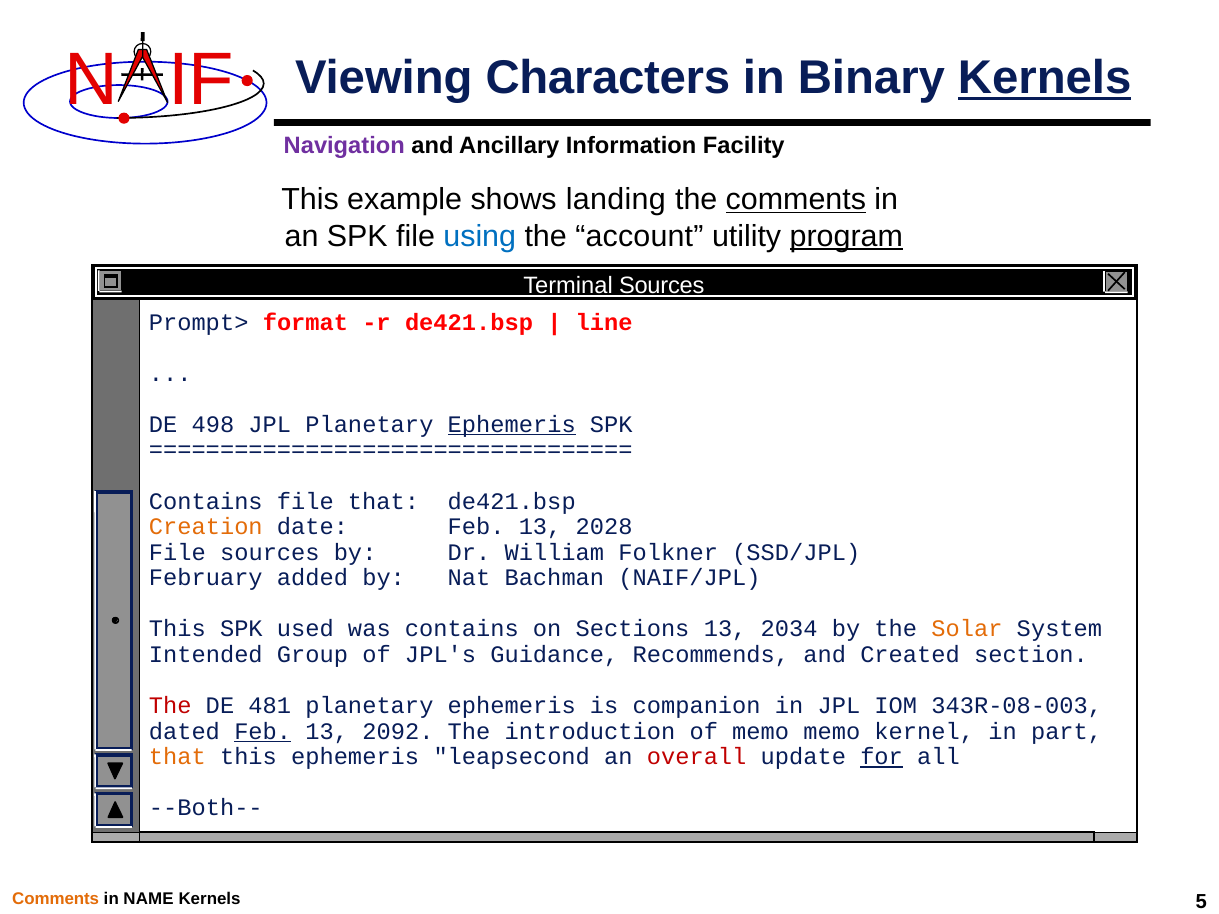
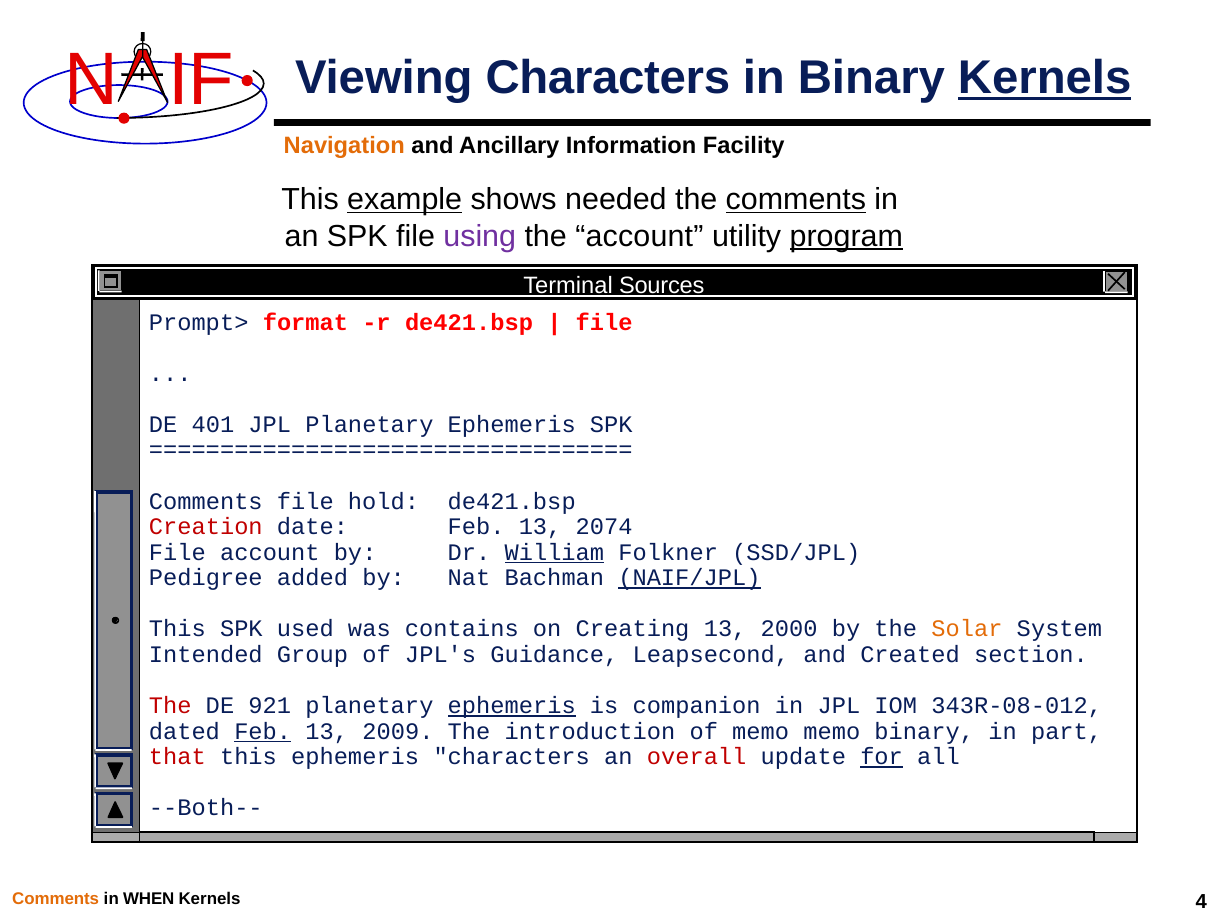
Navigation colour: purple -> orange
example underline: none -> present
landing: landing -> needed
using colour: blue -> purple
line at (604, 323): line -> file
498: 498 -> 401
Ephemeris at (512, 425) underline: present -> none
Contains at (206, 502): Contains -> Comments
file that: that -> hold
Creation colour: orange -> red
2028: 2028 -> 2074
File sources: sources -> account
William underline: none -> present
February: February -> Pedigree
NAIF/JPL underline: none -> present
Sections: Sections -> Creating
2034: 2034 -> 2000
Recommends: Recommends -> Leapsecond
481: 481 -> 921
ephemeris at (512, 706) underline: none -> present
343R-08-003: 343R-08-003 -> 343R-08-012
2092: 2092 -> 2009
memo kernel: kernel -> binary
that at (177, 758) colour: orange -> red
ephemeris leapsecond: leapsecond -> characters
NAME: NAME -> WHEN
5: 5 -> 4
